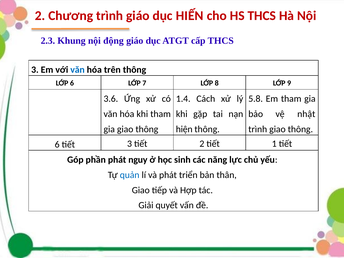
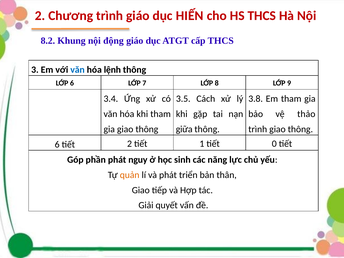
2.3: 2.3 -> 8.2
trên: trên -> lệnh
3.6: 3.6 -> 3.4
1.4: 1.4 -> 3.5
5.8: 5.8 -> 3.8
nhật: nhật -> thảo
hiện: hiện -> giữa
tiết 3: 3 -> 2
tiết 2: 2 -> 1
1: 1 -> 0
quản colour: blue -> orange
